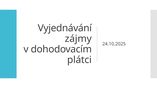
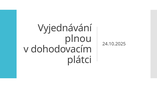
zájmy: zájmy -> plnou
